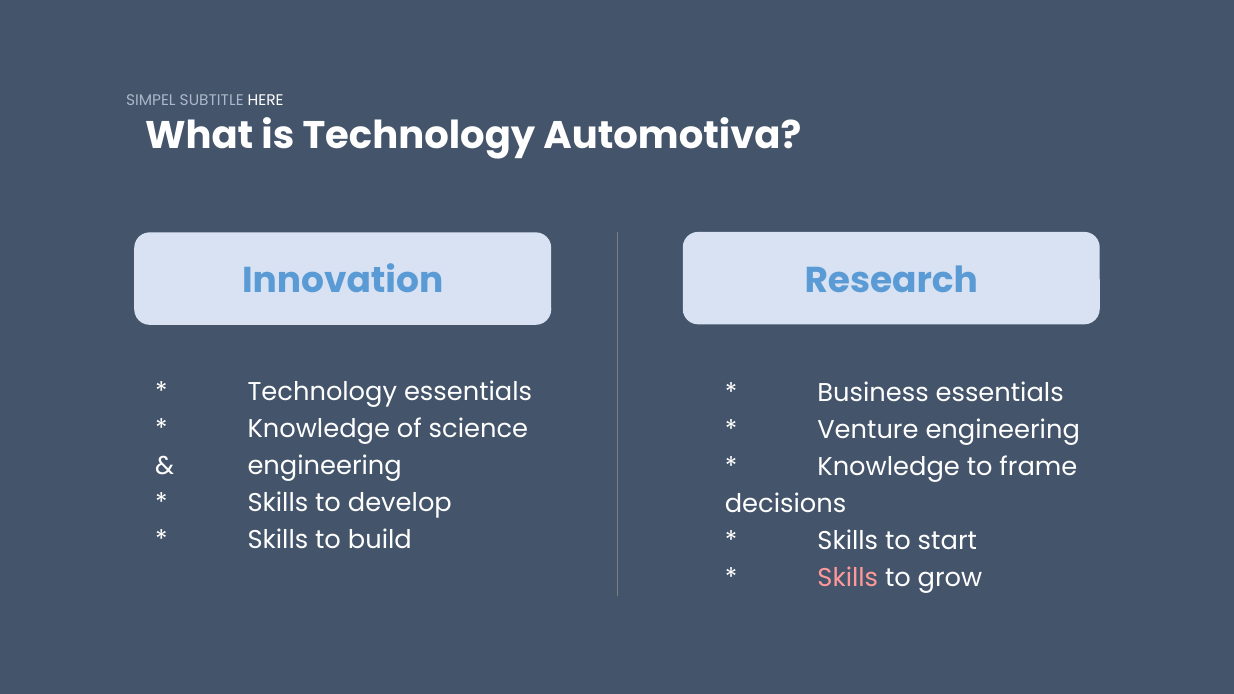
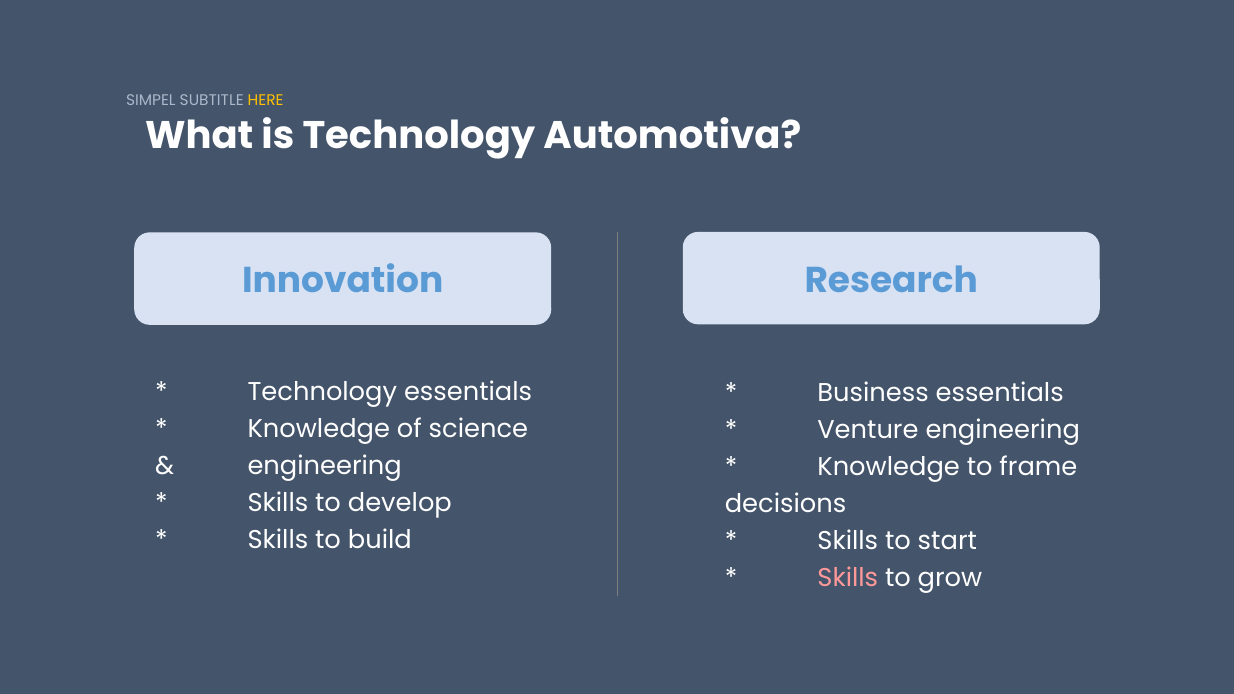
HERE colour: white -> yellow
